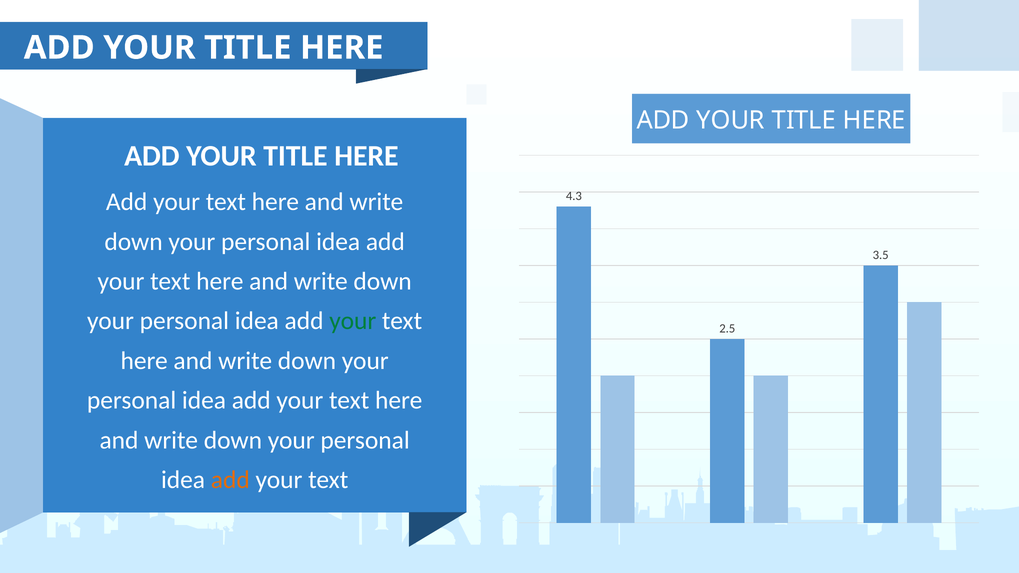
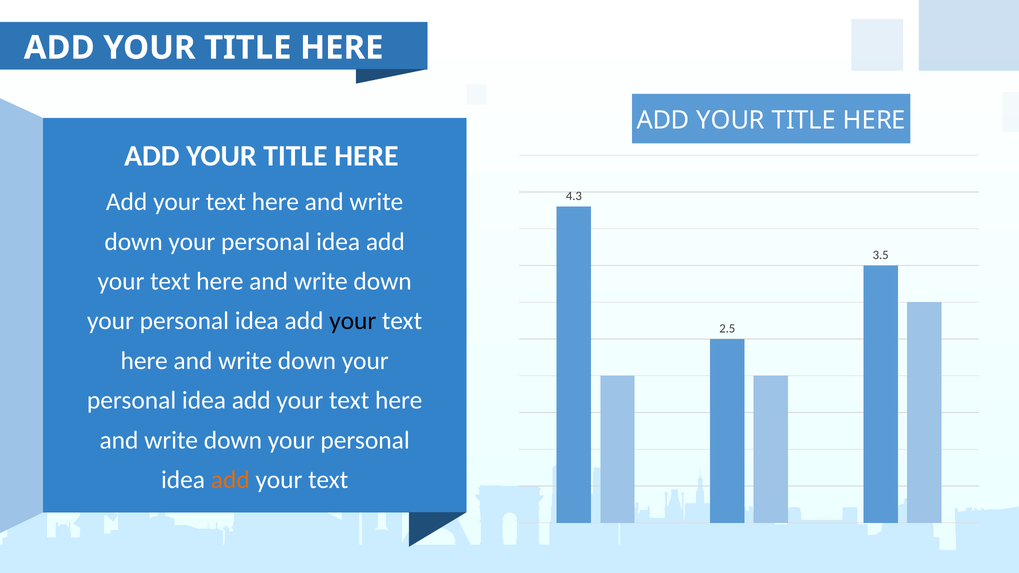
your at (353, 321) colour: green -> black
